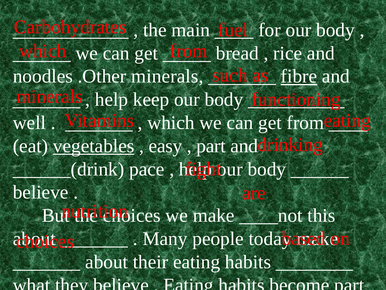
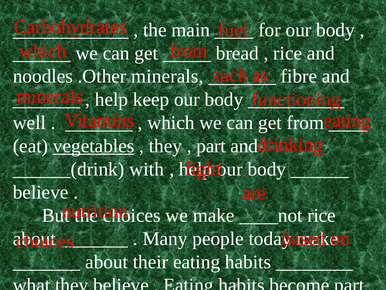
fibre underline: present -> none
easy at (166, 146): easy -> they
pace: pace -> with
____not this: this -> rice
